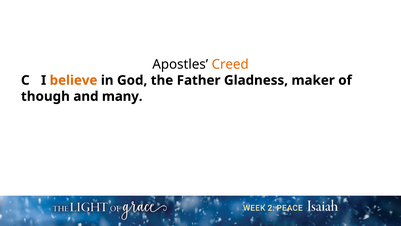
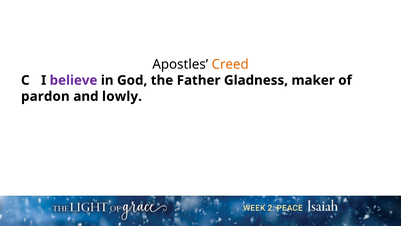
believe colour: orange -> purple
though: though -> pardon
many: many -> lowly
